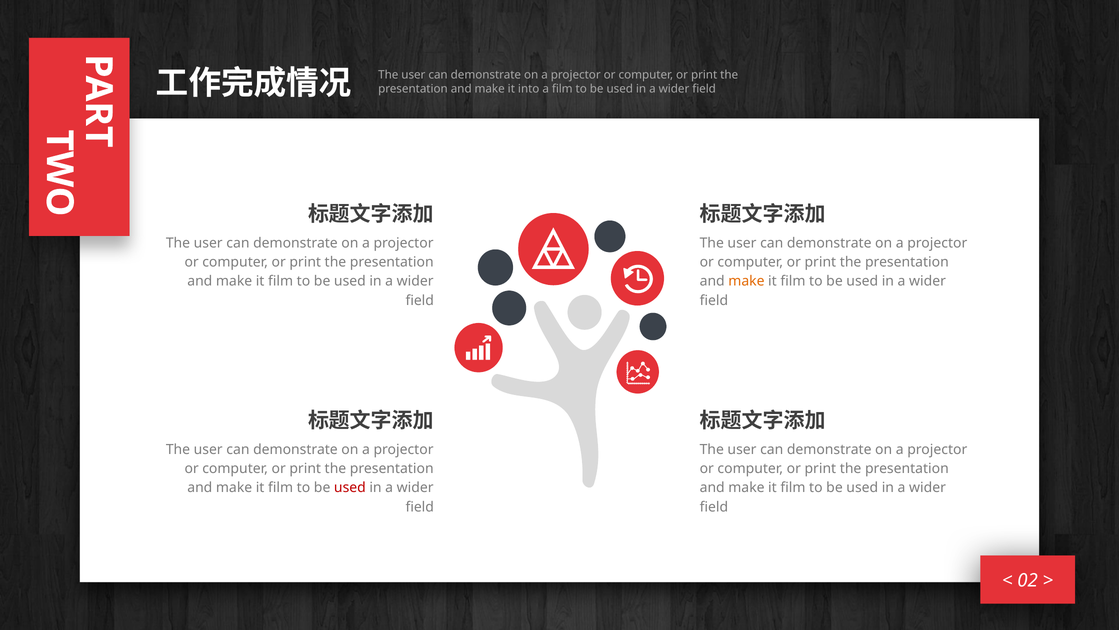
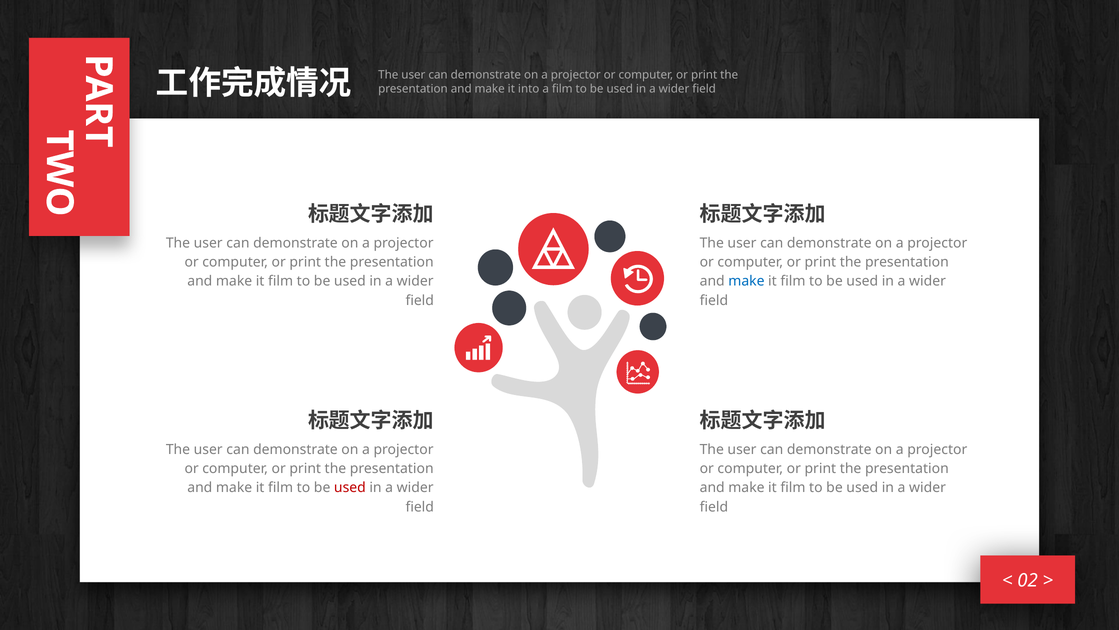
make at (746, 281) colour: orange -> blue
